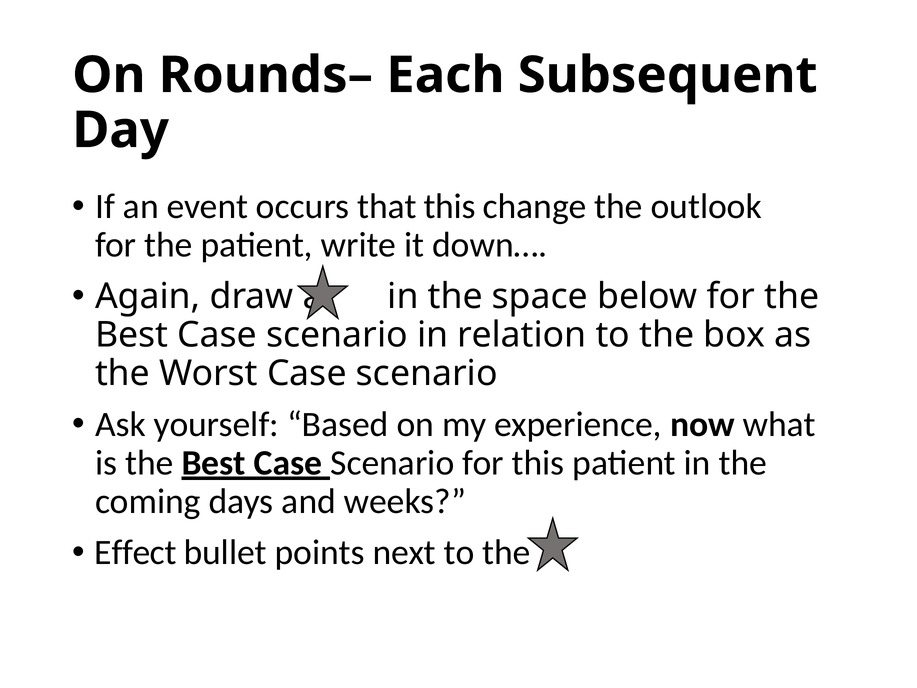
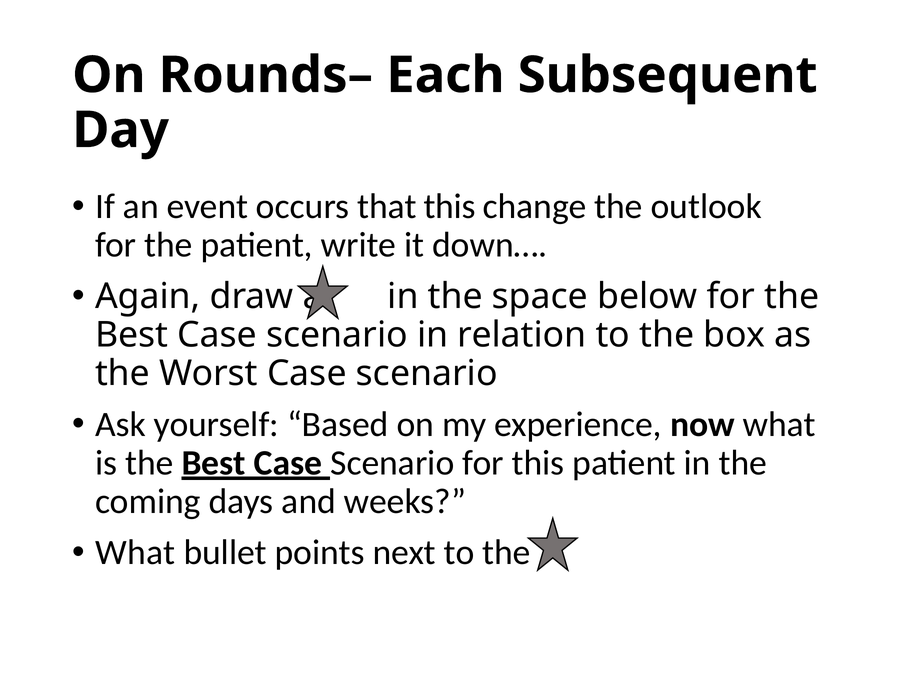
Effect at (135, 552): Effect -> What
